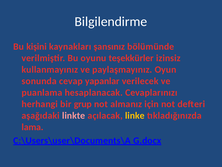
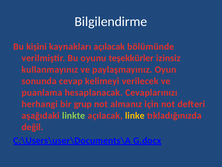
kaynakları şansınız: şansınız -> açılacak
yapanlar: yapanlar -> kelimeyi
linkte colour: pink -> light green
lama: lama -> değil
